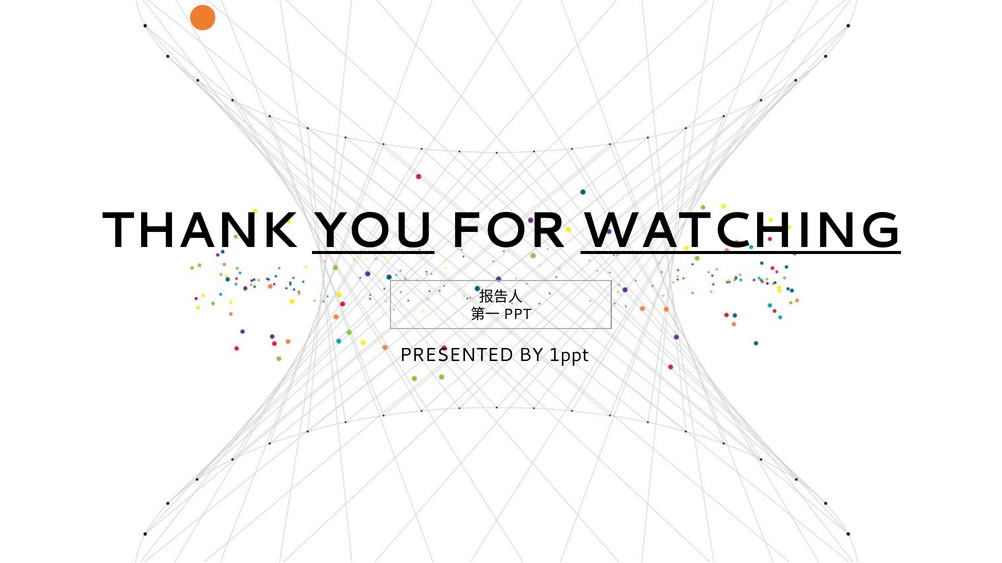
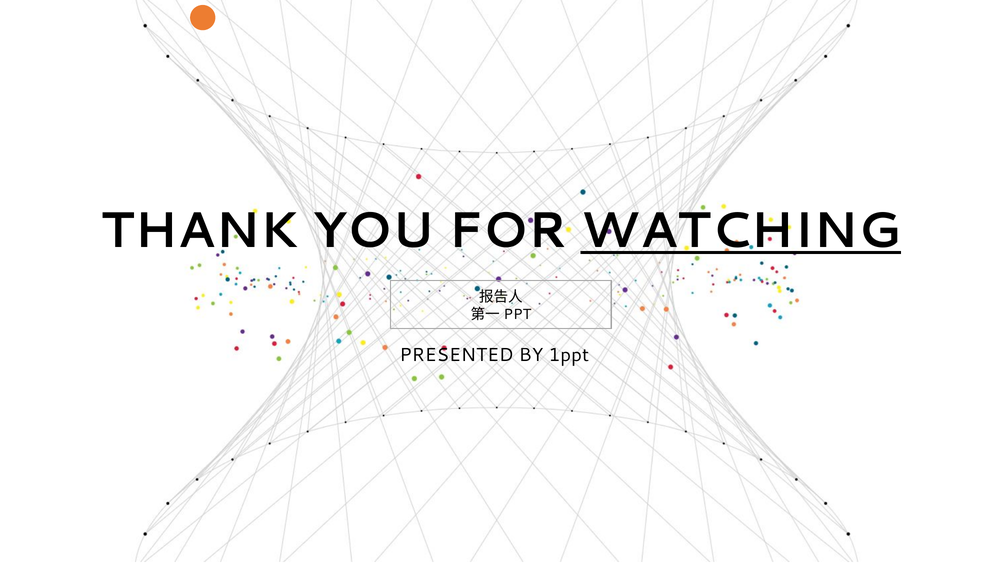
YOU underline: present -> none
